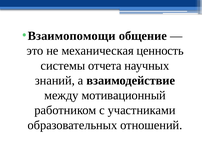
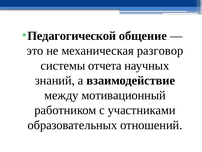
Взаимопомощи: Взаимопомощи -> Педагогической
ценность: ценность -> разговор
